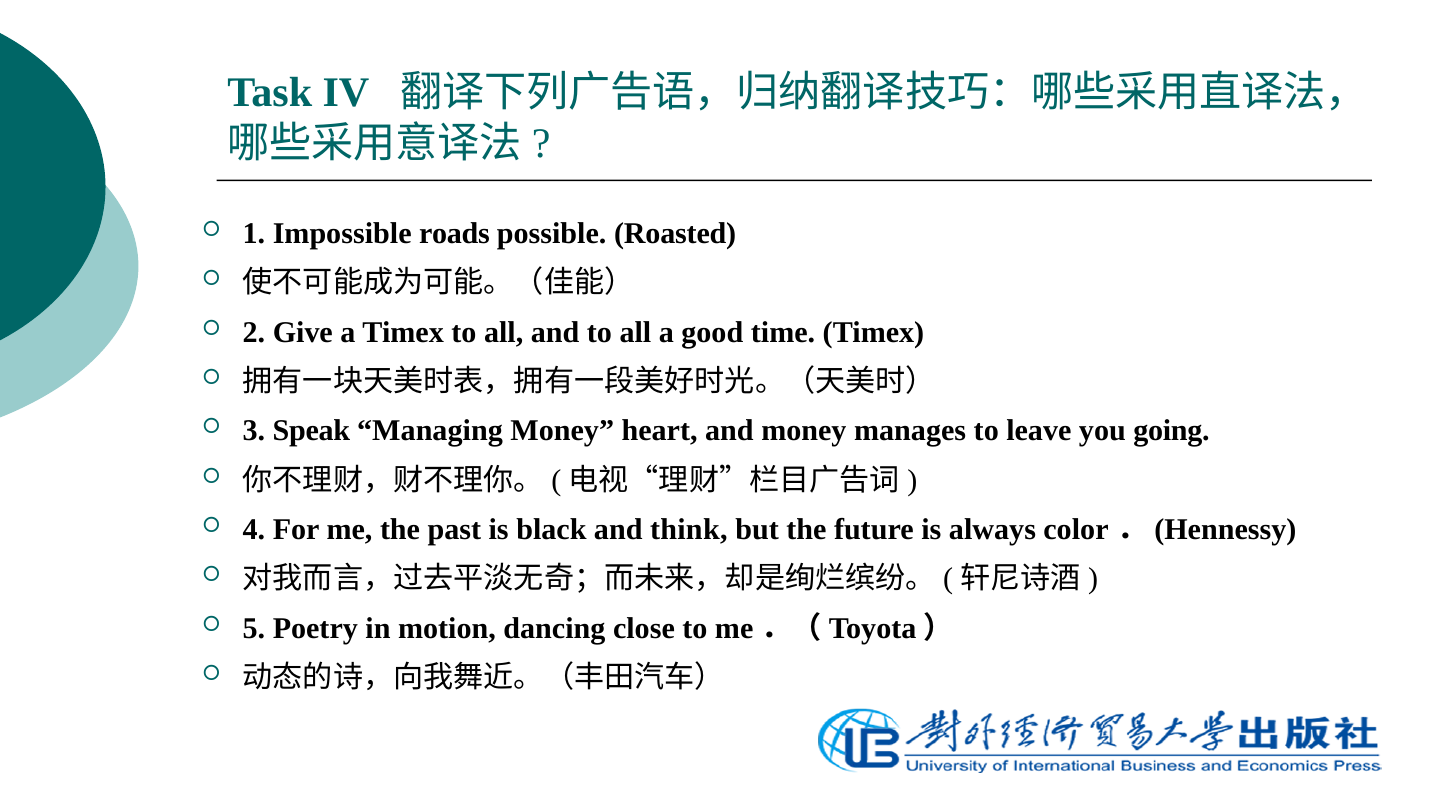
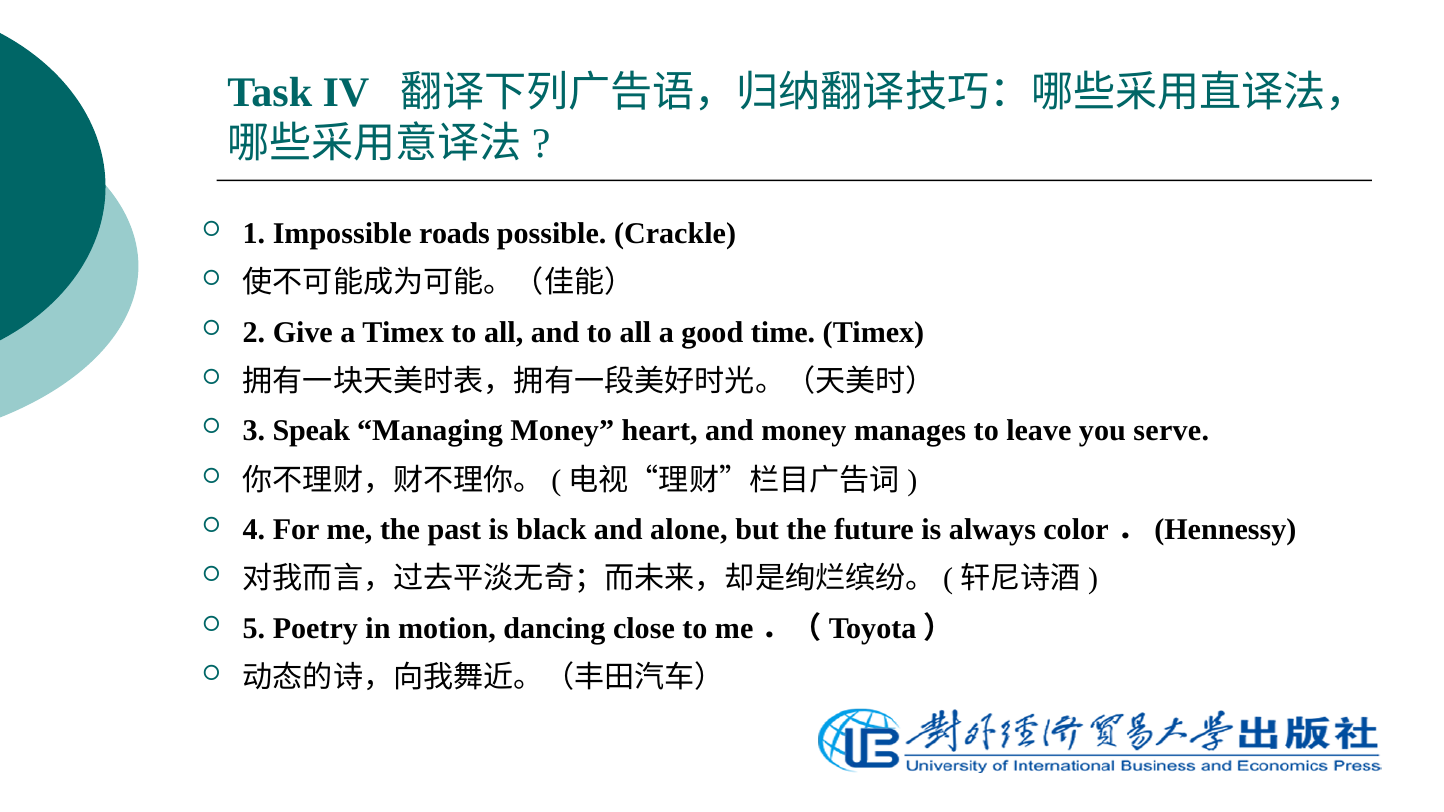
Roasted: Roasted -> Crackle
going: going -> serve
think: think -> alone
